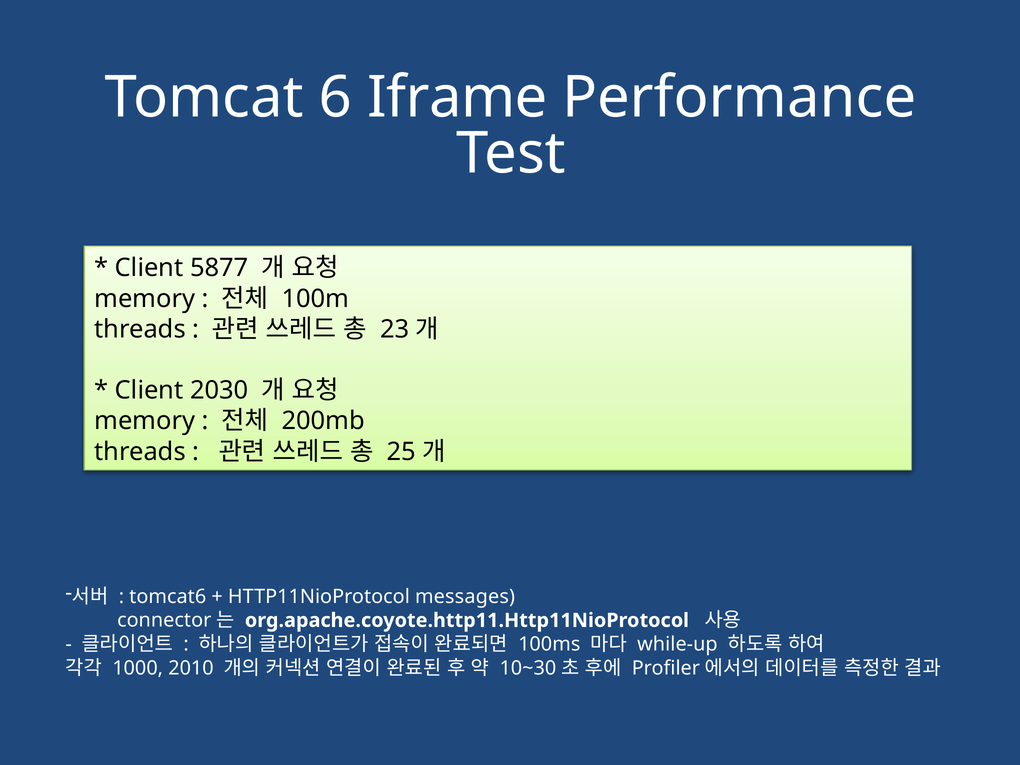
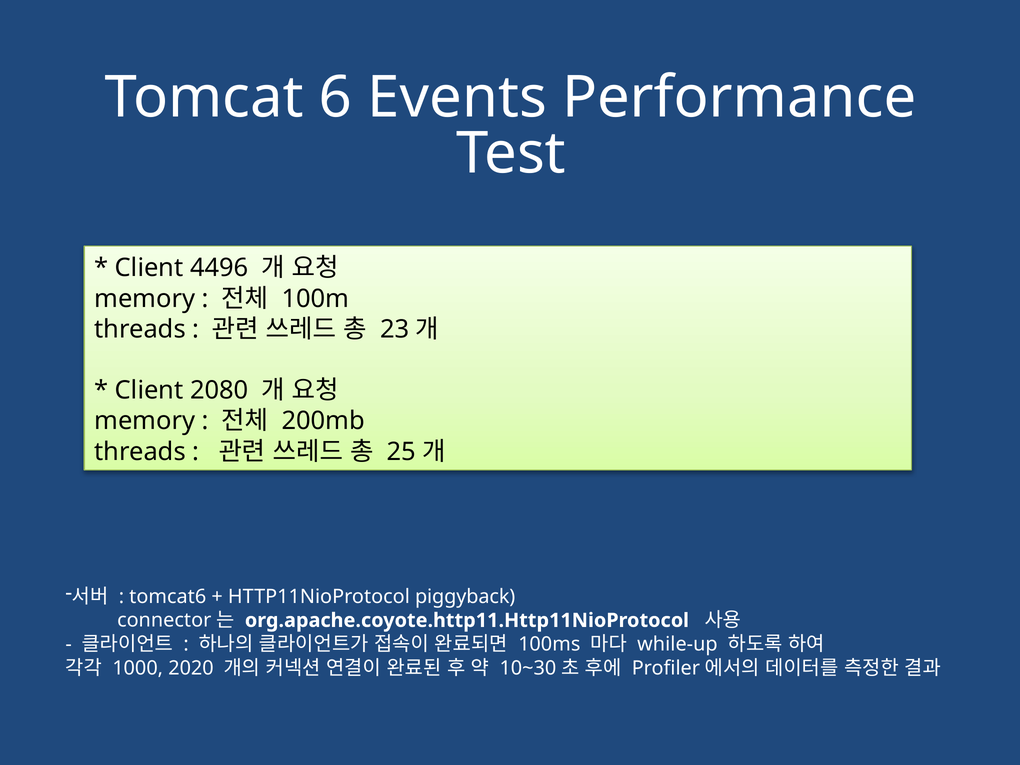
Iframe: Iframe -> Events
5877: 5877 -> 4496
2030: 2030 -> 2080
messages: messages -> piggyback
2010: 2010 -> 2020
